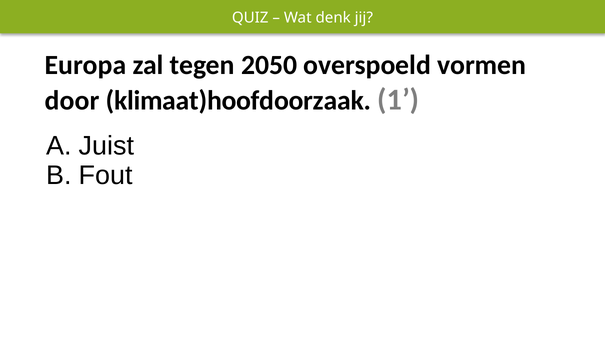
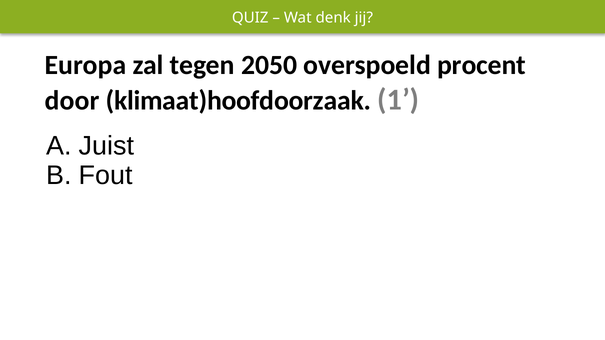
vormen: vormen -> procent
